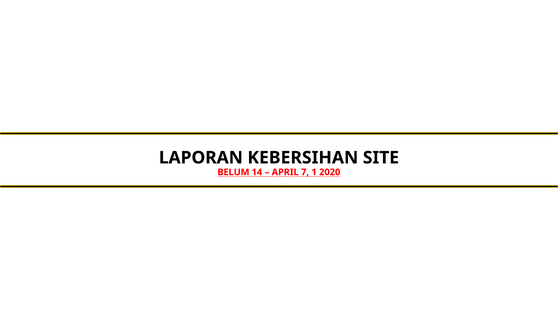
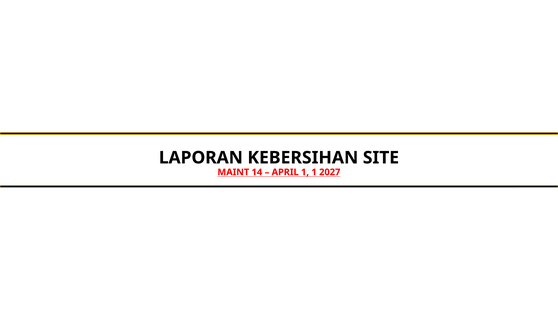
BELUM: BELUM -> MAINT
APRIL 7: 7 -> 1
2020: 2020 -> 2027
